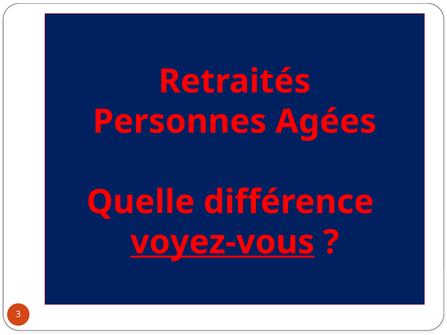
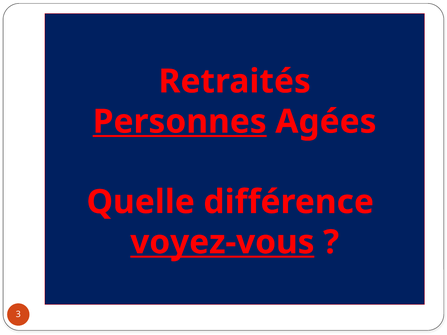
Personnes underline: none -> present
